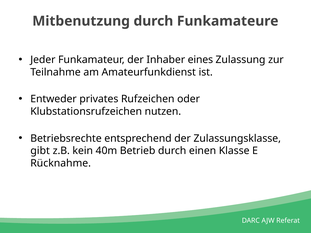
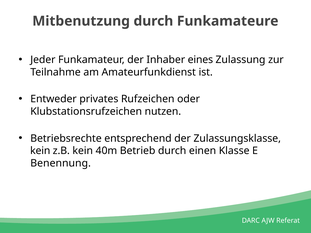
gibt at (40, 151): gibt -> kein
Rücknahme: Rücknahme -> Benennung
